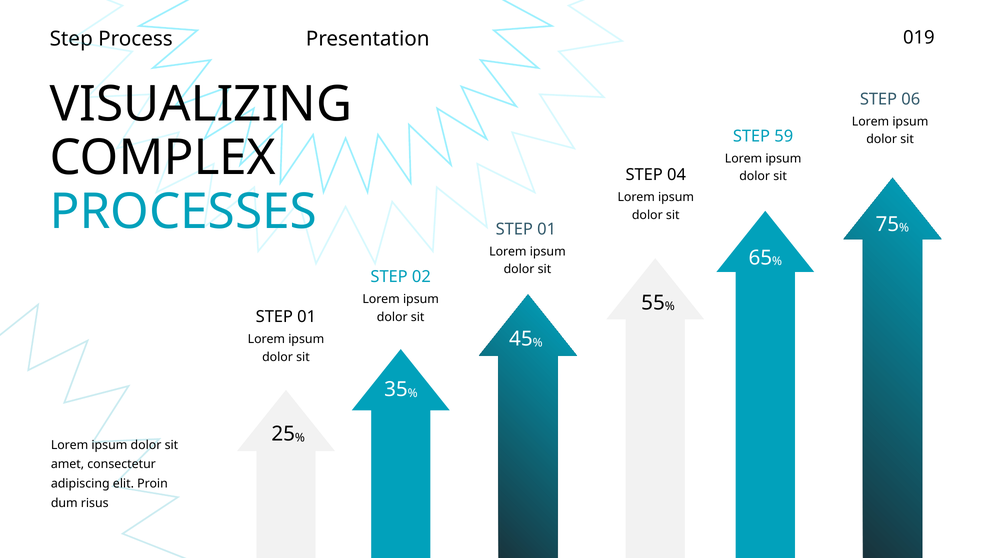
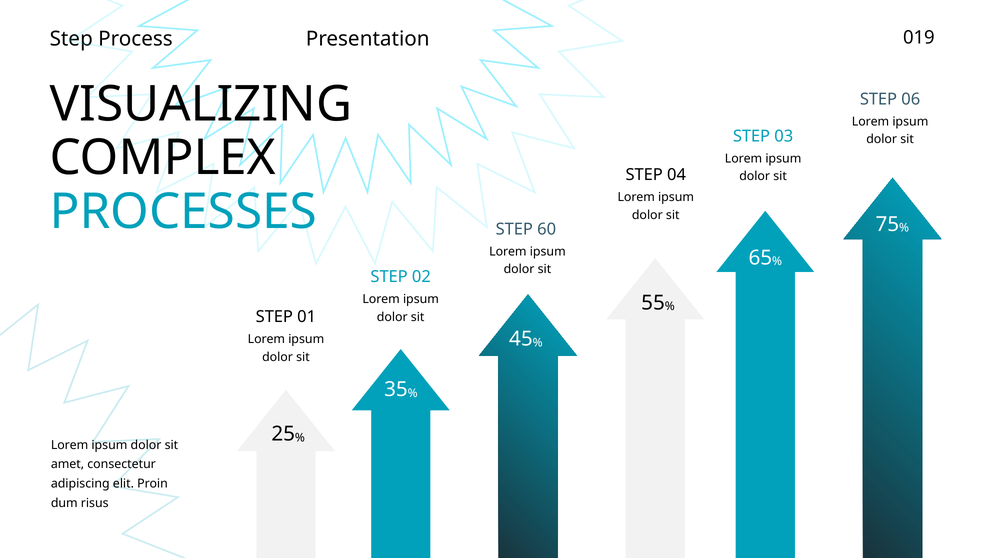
59: 59 -> 03
01 at (547, 229): 01 -> 60
